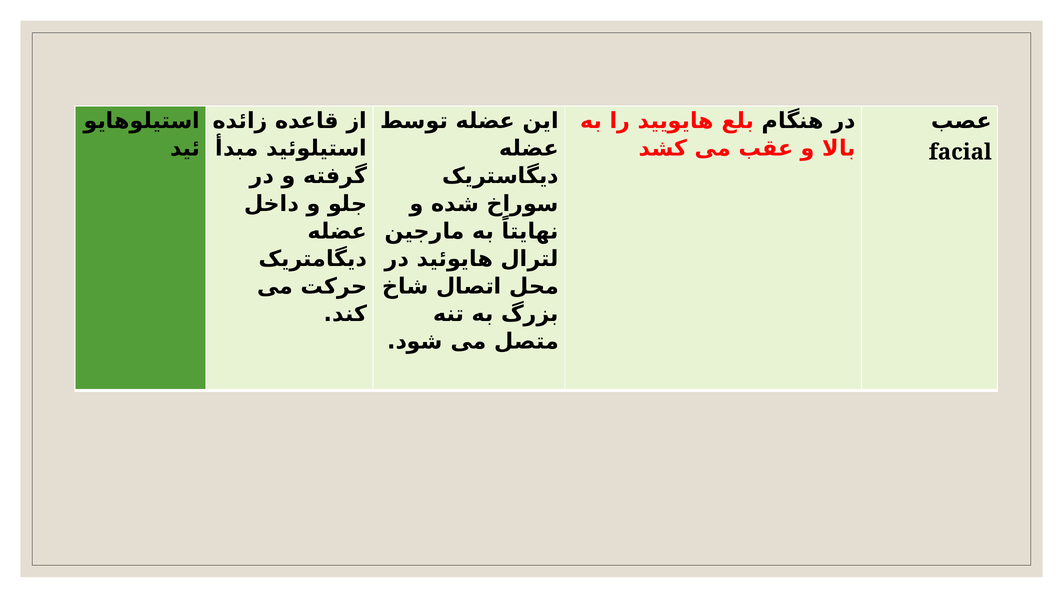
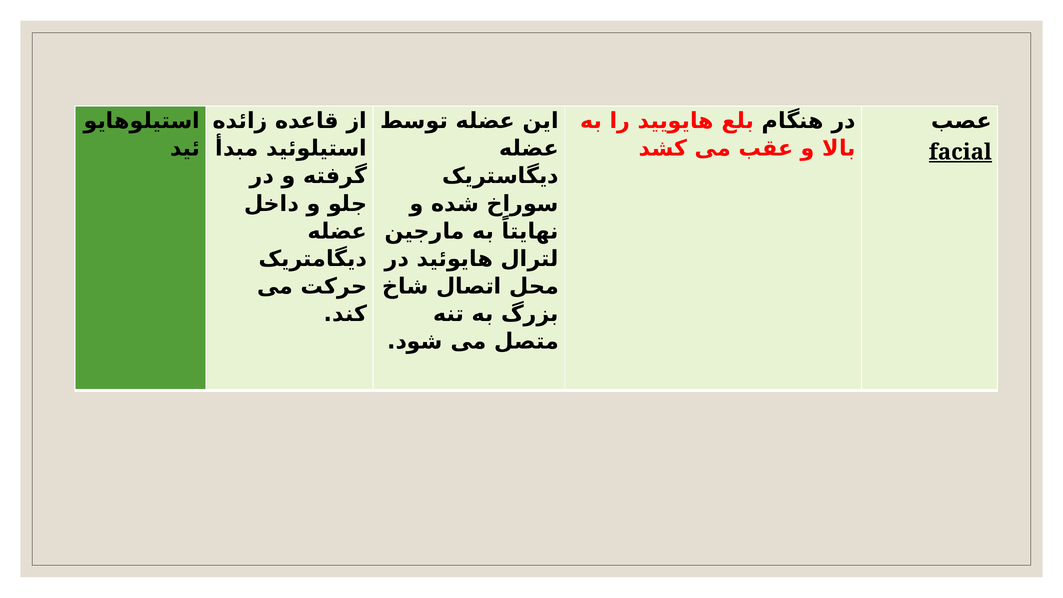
facial underline: none -> present
